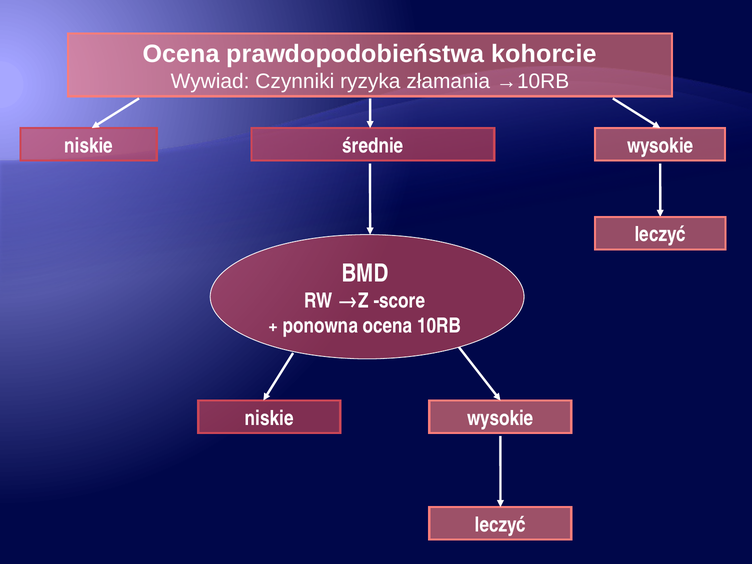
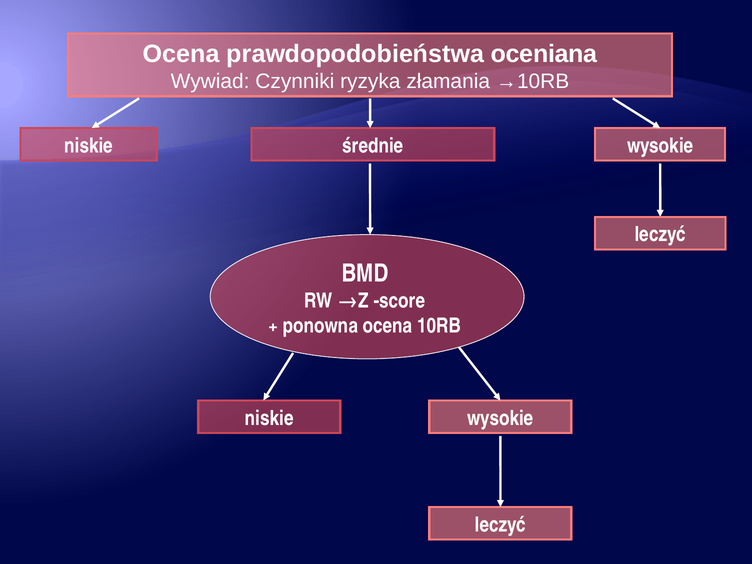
kohorcie: kohorcie -> oceniana
